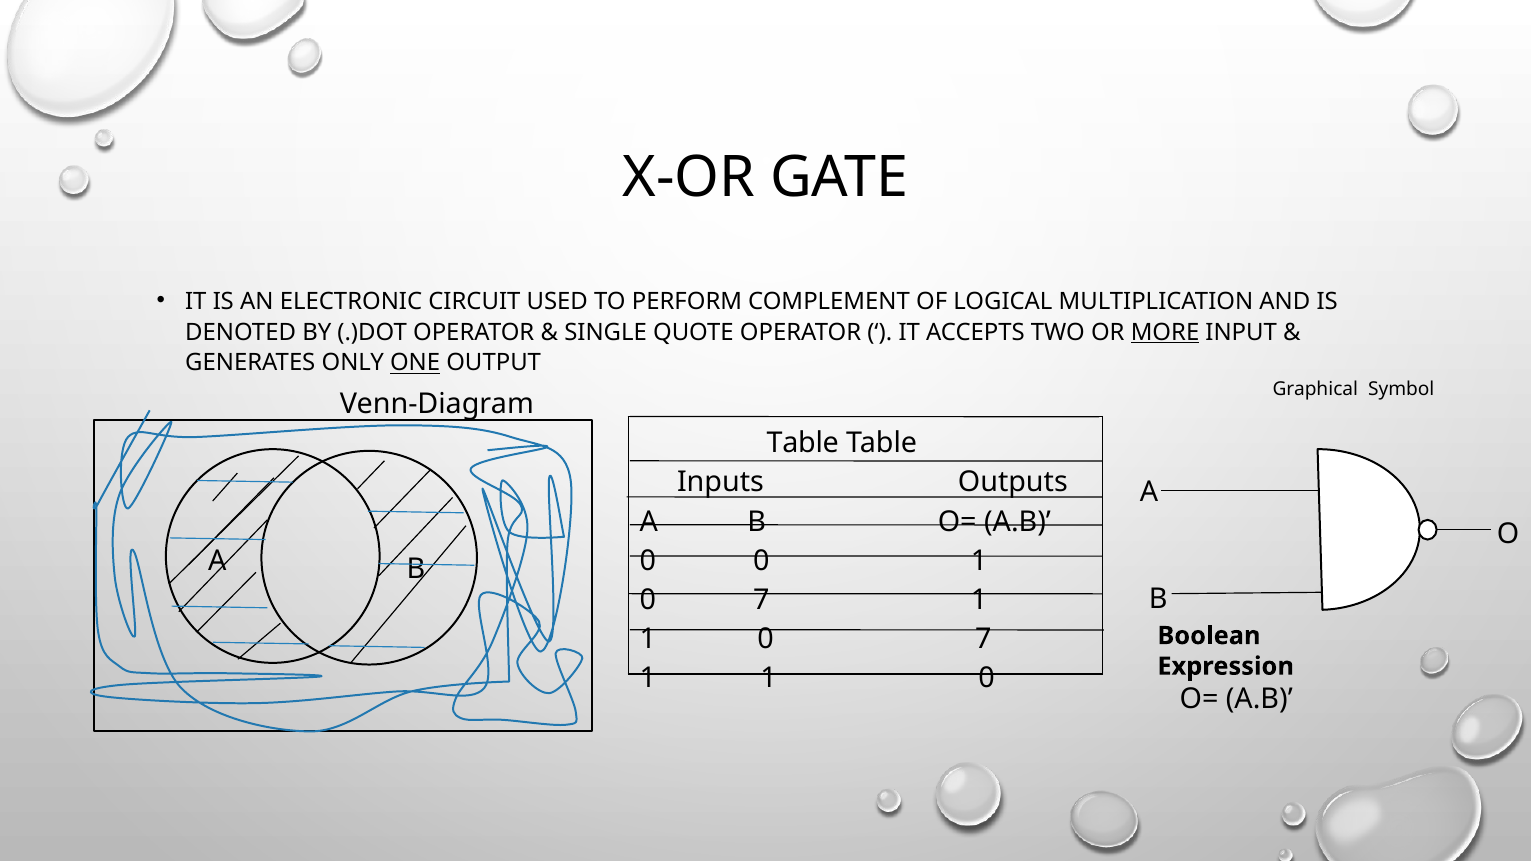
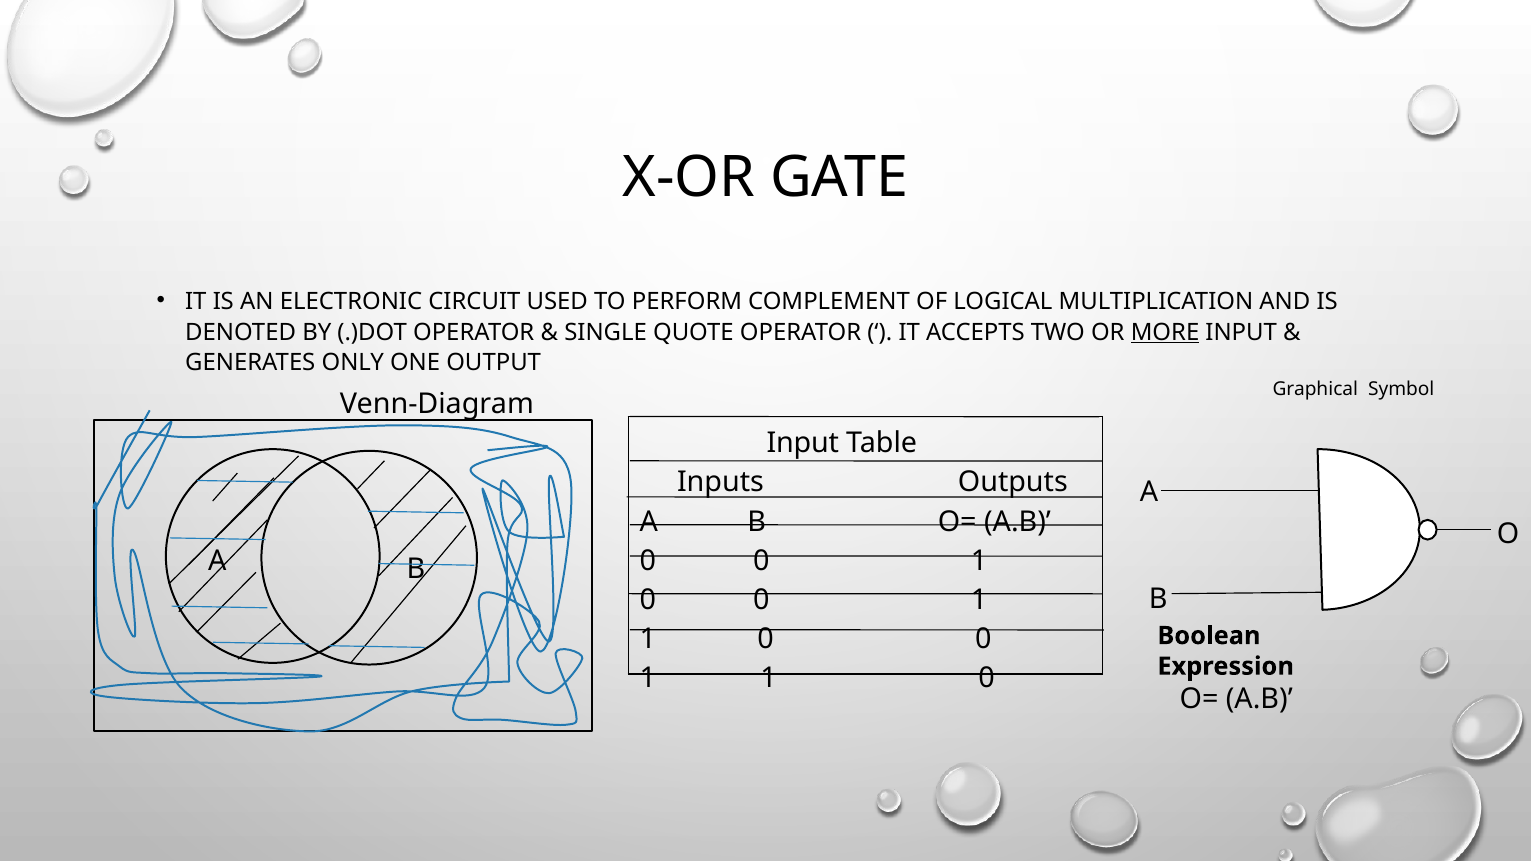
ONE underline: present -> none
Table at (803, 444): Table -> Input
7 at (761, 600): 7 -> 0
7 at (983, 639): 7 -> 0
